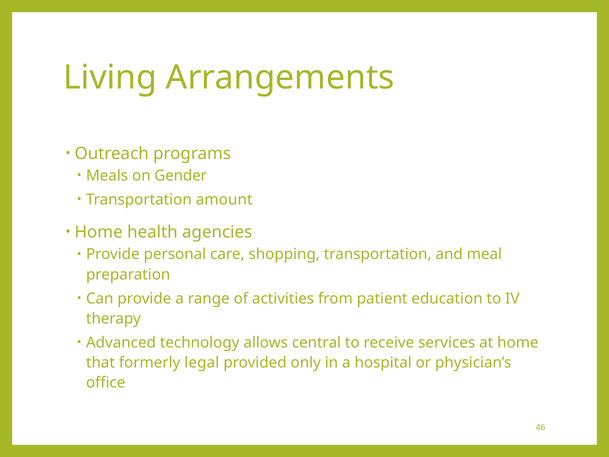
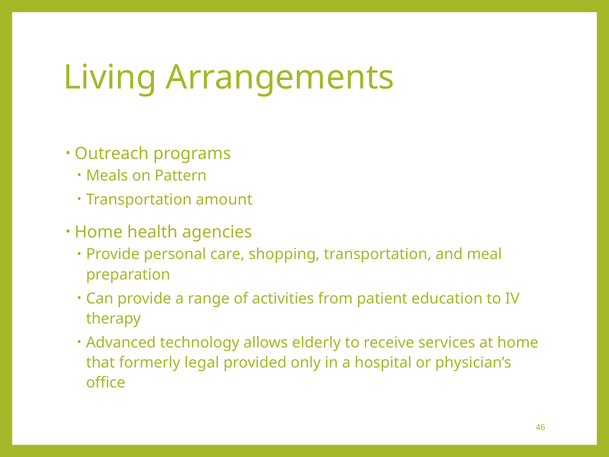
Gender: Gender -> Pattern
central: central -> elderly
